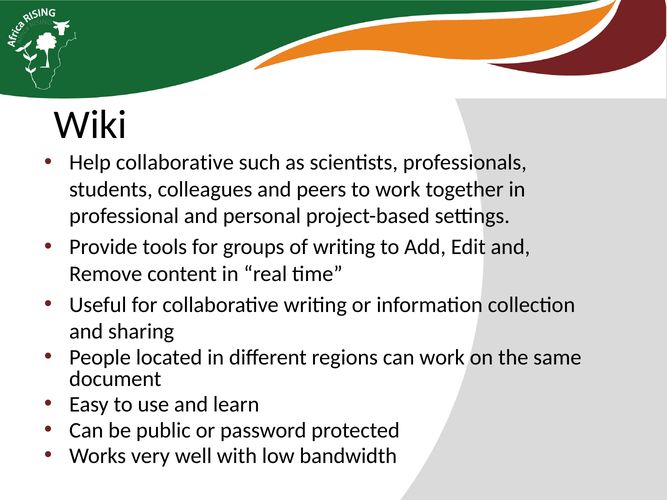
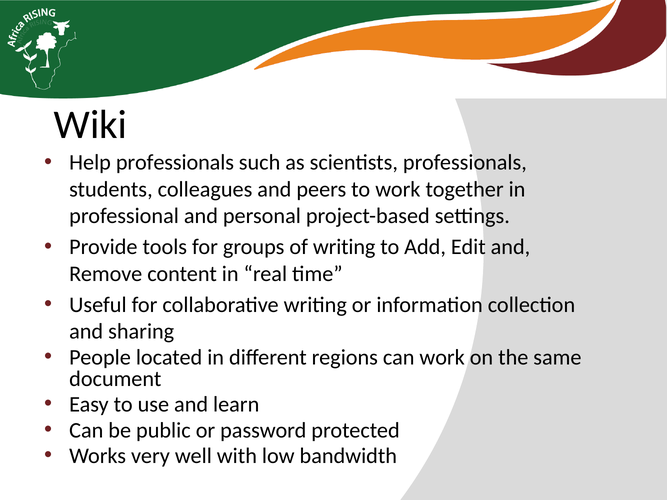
Help collaborative: collaborative -> professionals
